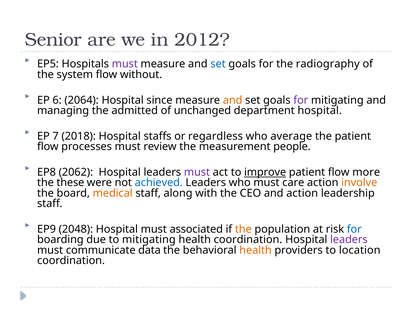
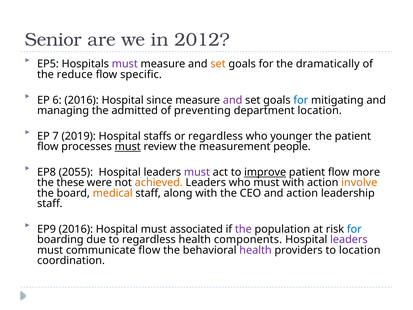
set at (218, 64) colour: blue -> orange
radiography: radiography -> dramatically
system: system -> reduce
without: without -> specific
6 2064: 2064 -> 2016
and at (233, 100) colour: orange -> purple
for at (301, 100) colour: purple -> blue
unchanged: unchanged -> preventing
department hospital: hospital -> location
2018: 2018 -> 2019
average: average -> younger
must at (128, 147) underline: none -> present
2062: 2062 -> 2055
achieved colour: blue -> orange
must care: care -> with
EP9 2048: 2048 -> 2016
the at (243, 229) colour: orange -> purple
to mitigating: mitigating -> regardless
health coordination: coordination -> components
communicate data: data -> flow
health at (256, 250) colour: orange -> purple
